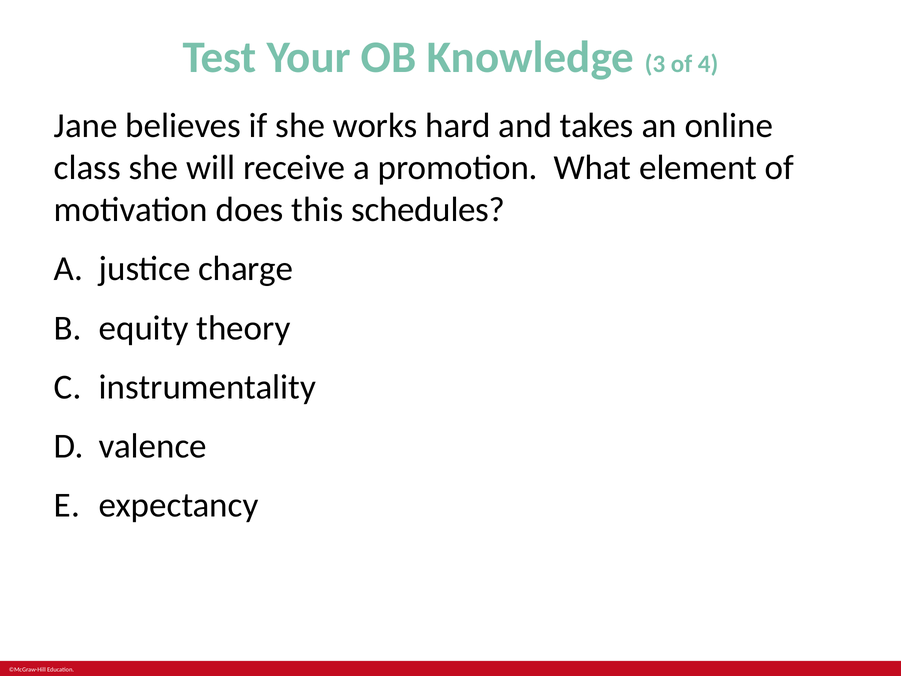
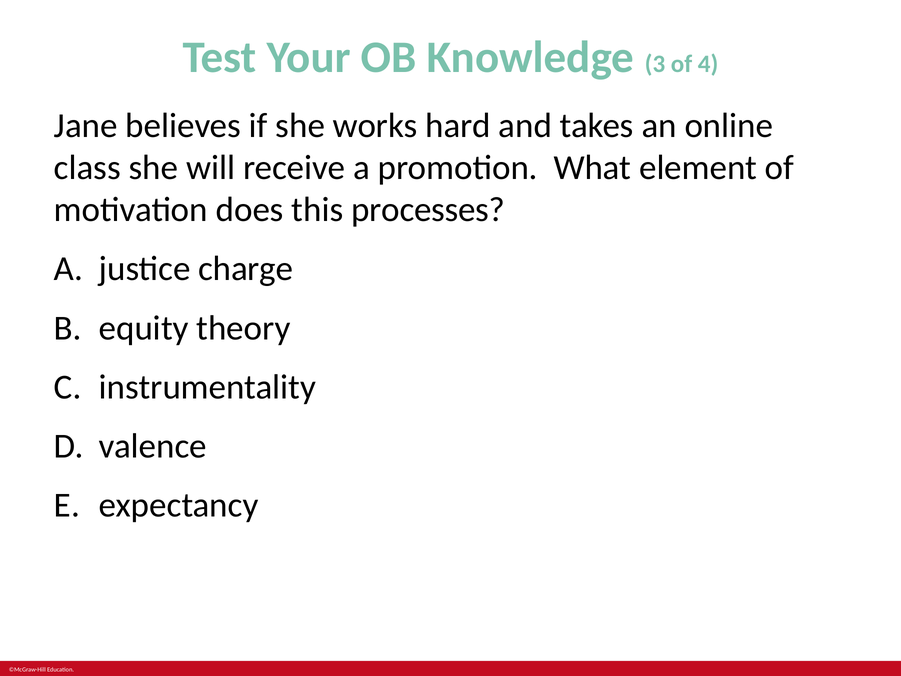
schedules: schedules -> processes
